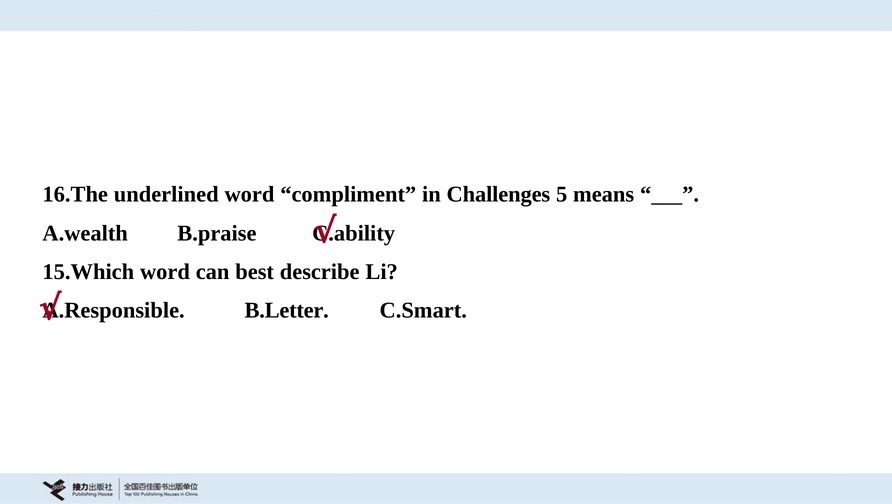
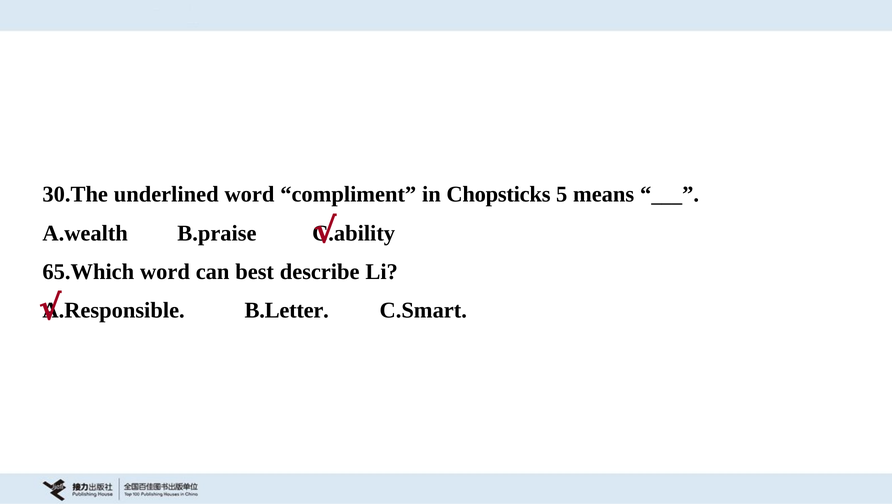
16.The: 16.The -> 30.The
Challenges: Challenges -> Chopsticks
15.Which: 15.Which -> 65.Which
